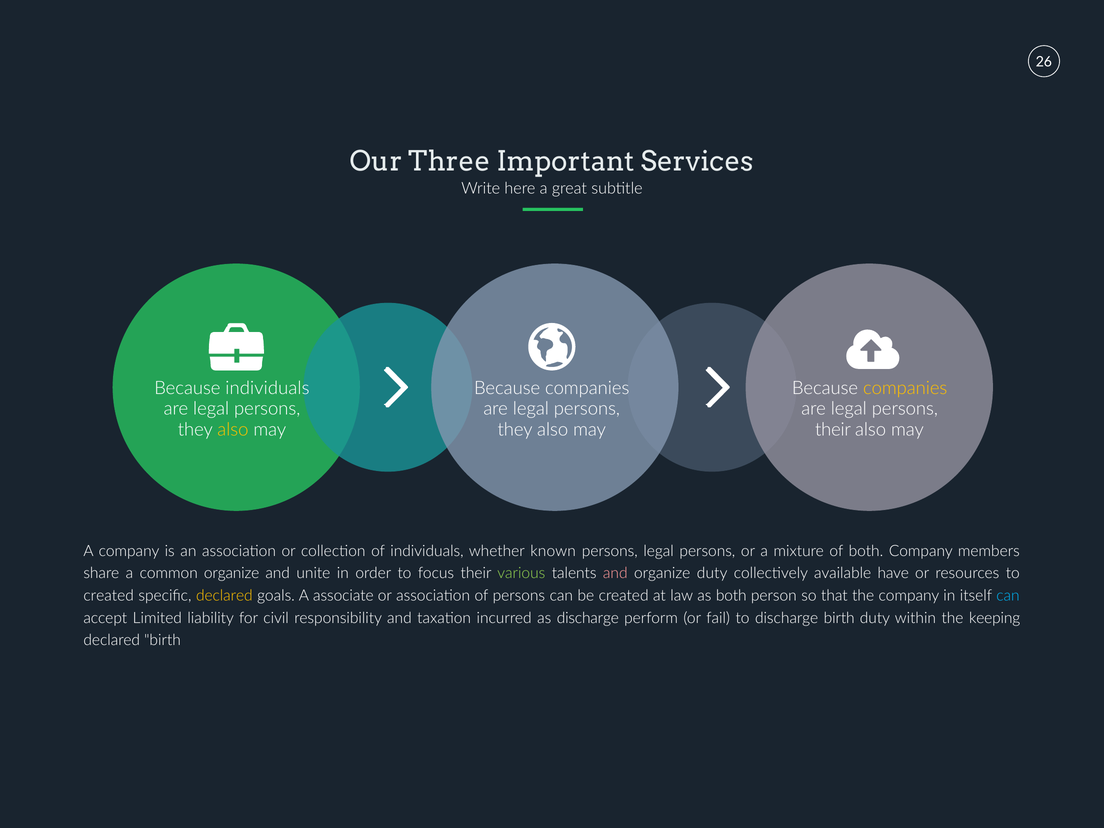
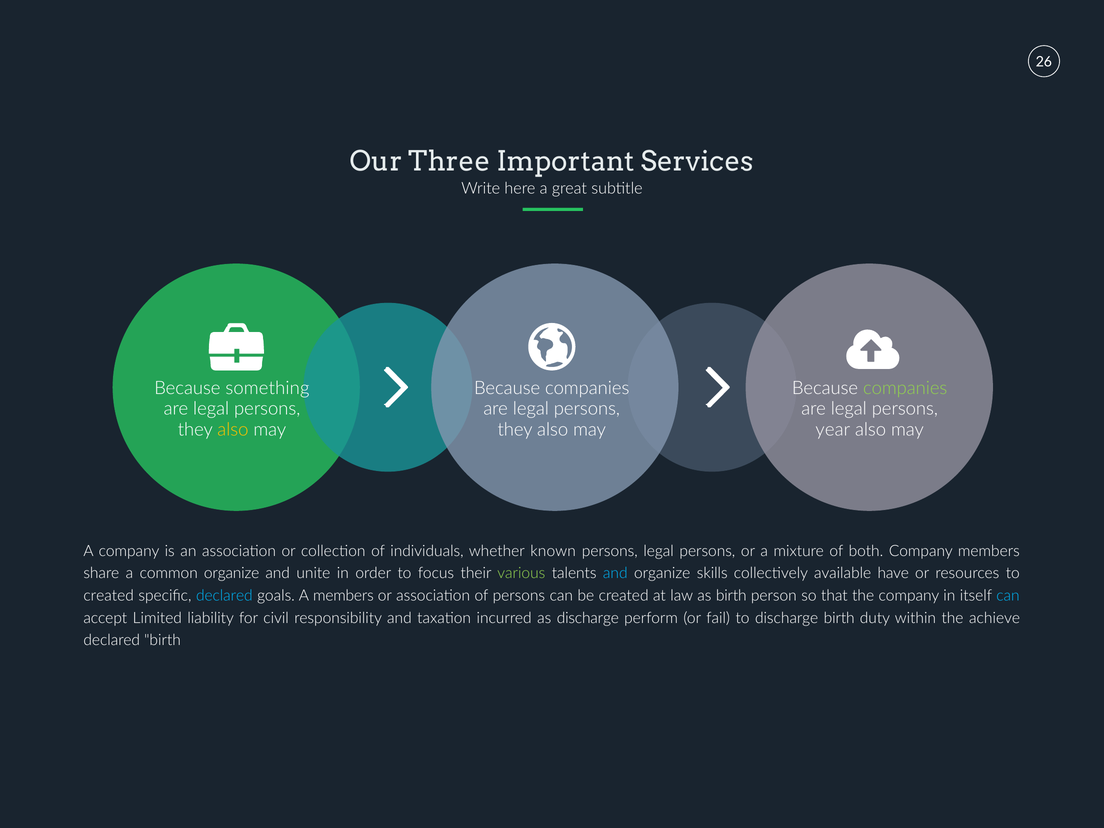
Because individuals: individuals -> something
companies at (905, 388) colour: yellow -> light green
their at (833, 430): their -> year
and at (615, 573) colour: pink -> light blue
organize duty: duty -> skills
declared at (224, 596) colour: yellow -> light blue
A associate: associate -> members
as both: both -> birth
keeping: keeping -> achieve
